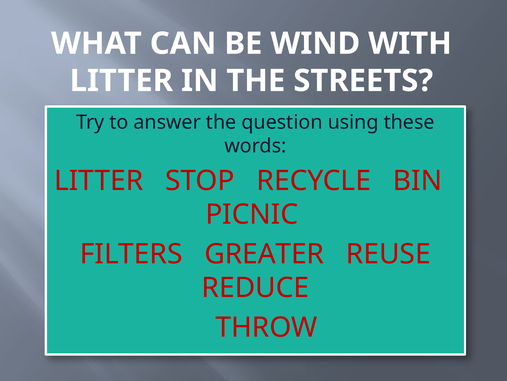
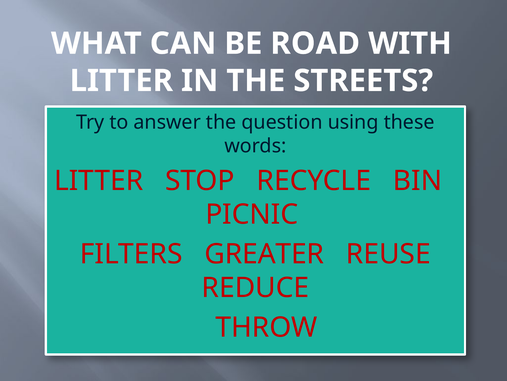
WIND: WIND -> ROAD
